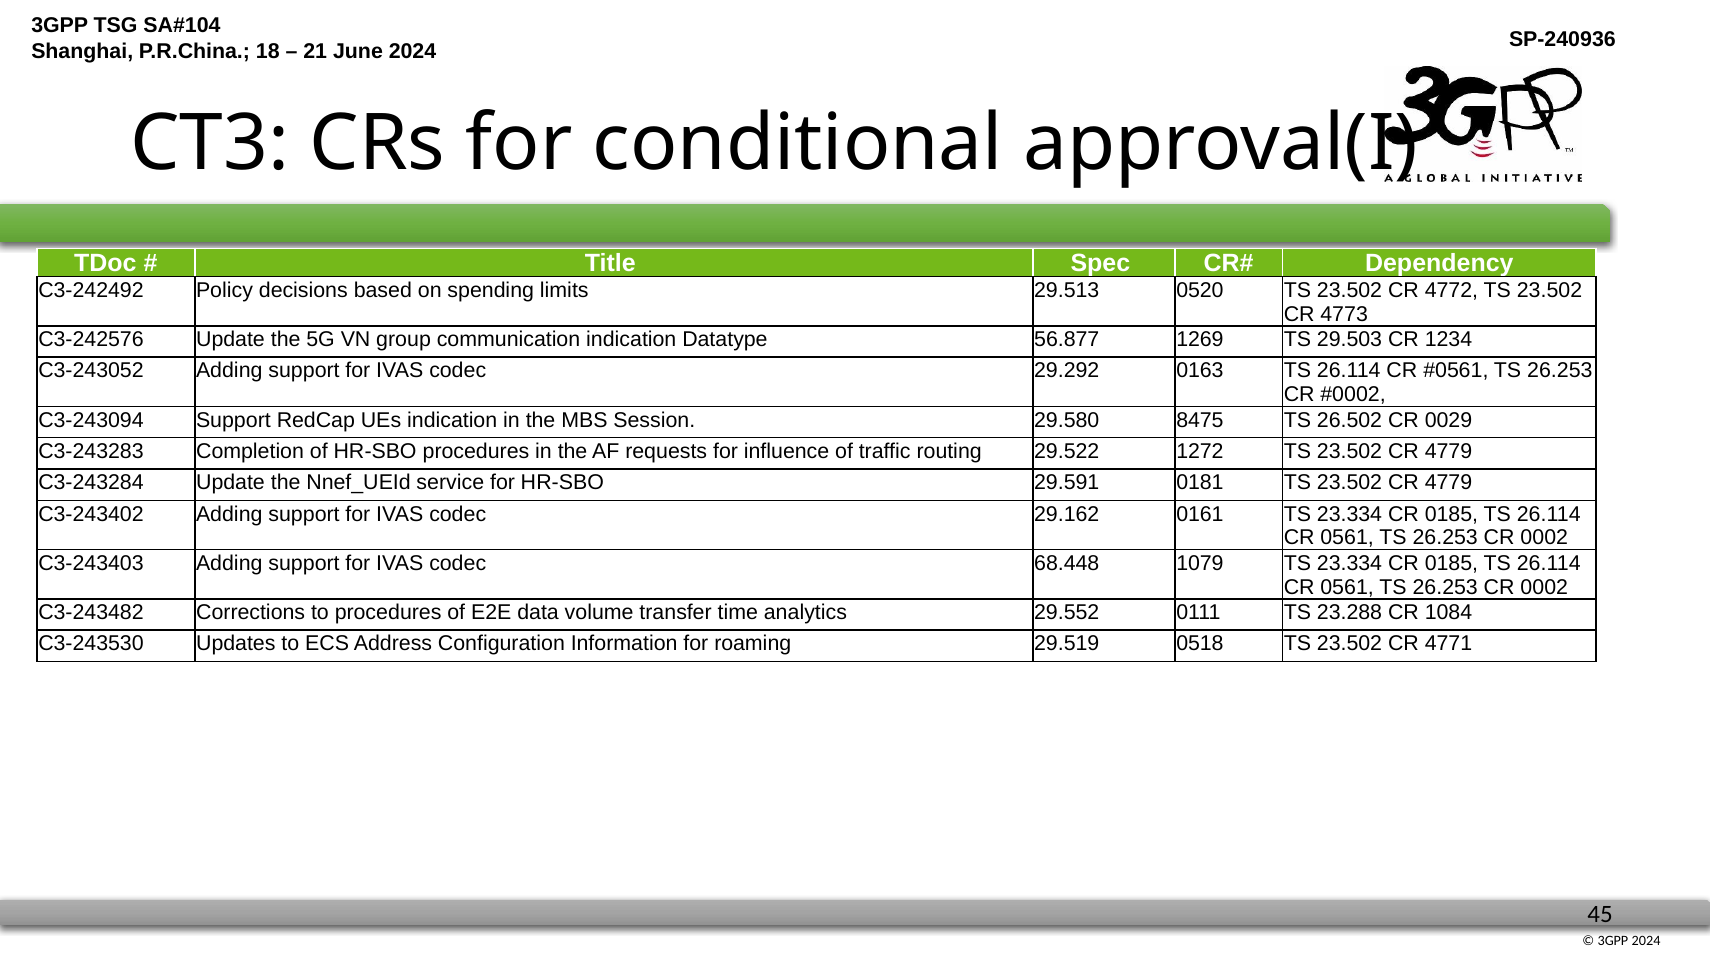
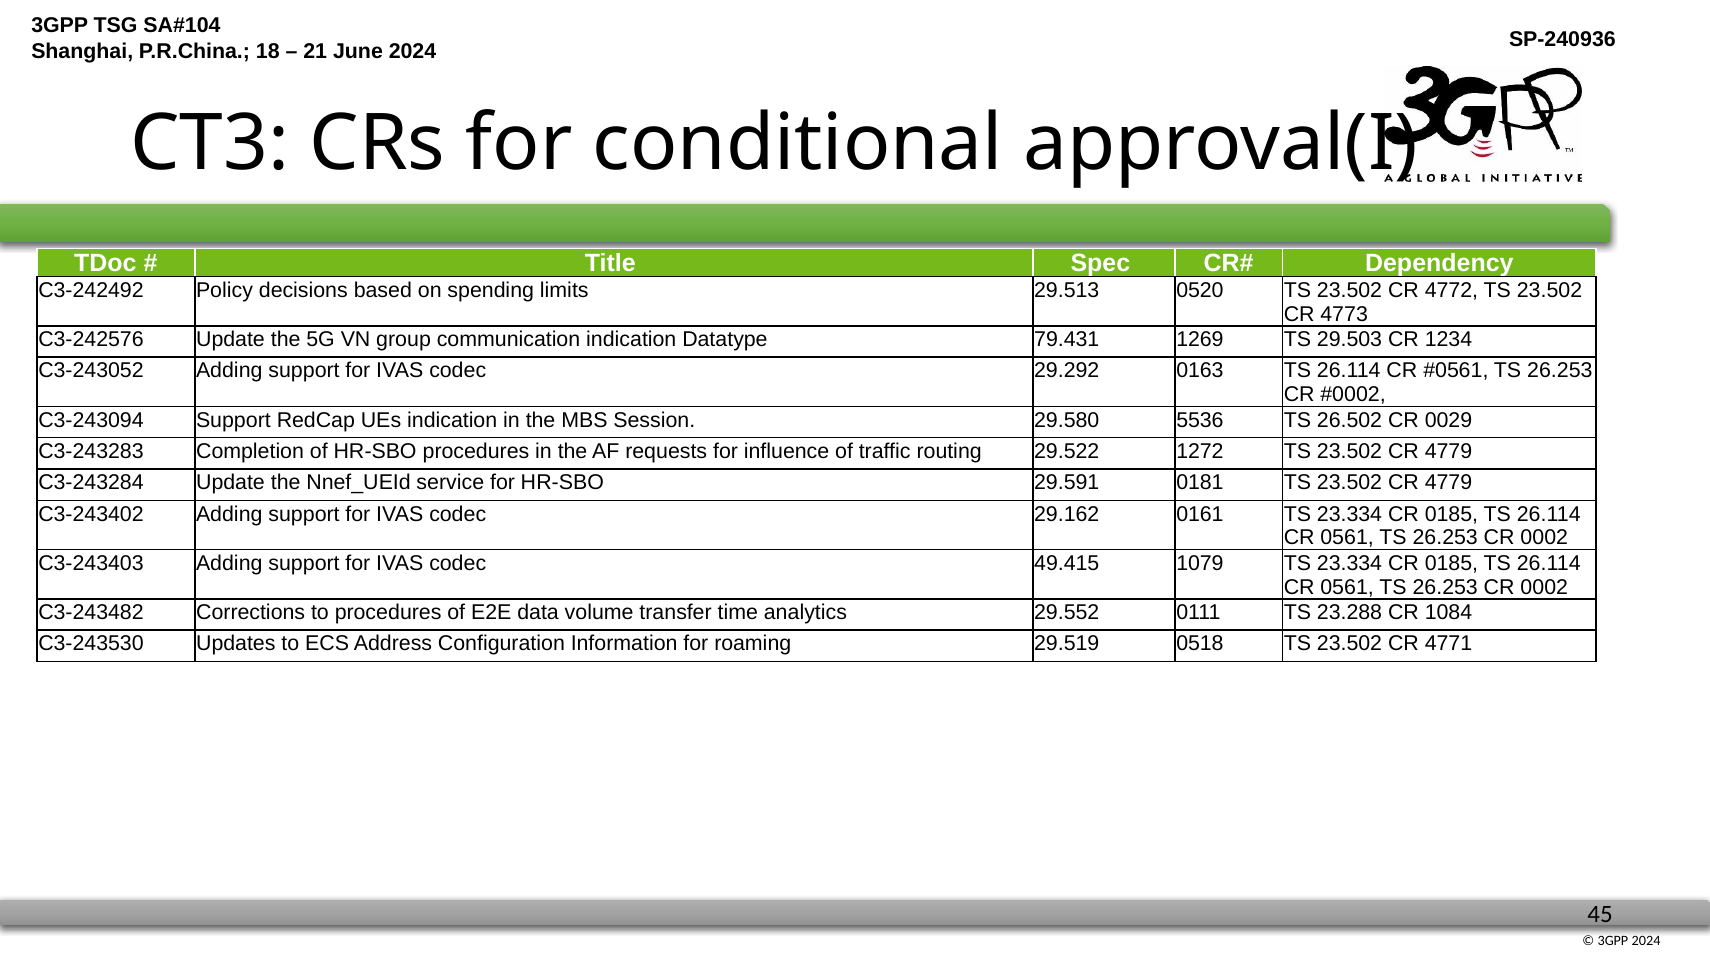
56.877: 56.877 -> 79.431
8475: 8475 -> 5536
68.448: 68.448 -> 49.415
